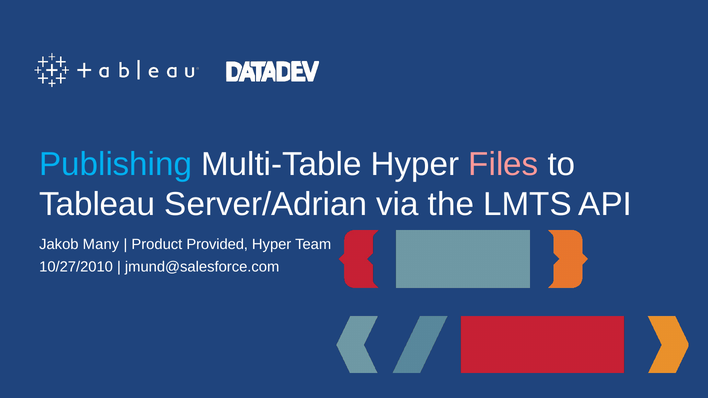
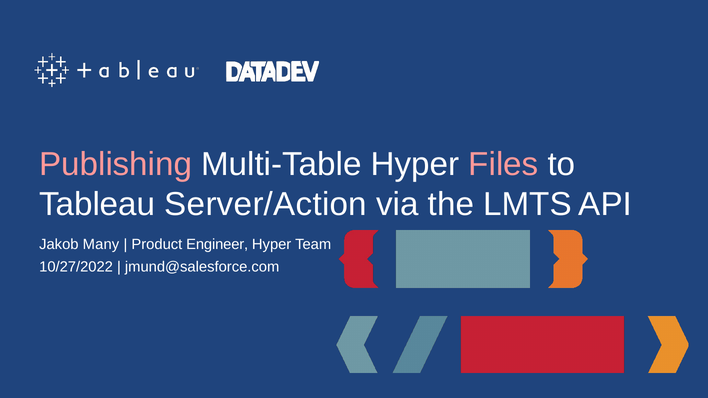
Publishing colour: light blue -> pink
Server/Adrian: Server/Adrian -> Server/Action
Provided: Provided -> Engineer
10/27/2010: 10/27/2010 -> 10/27/2022
